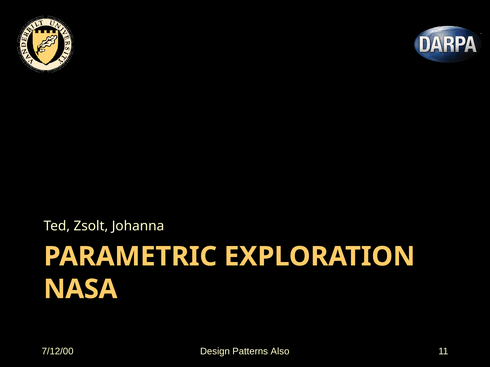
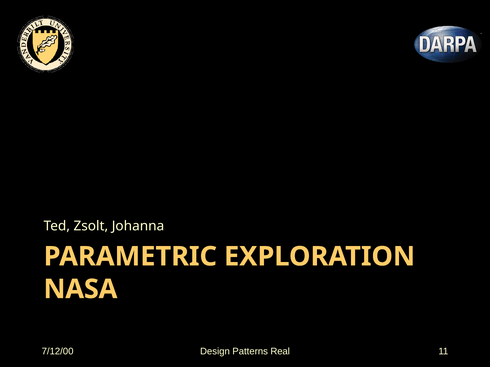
Also: Also -> Real
